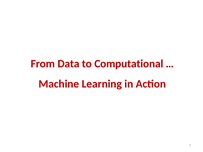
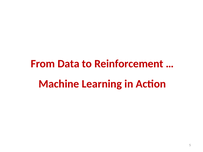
Computational: Computational -> Reinforcement
